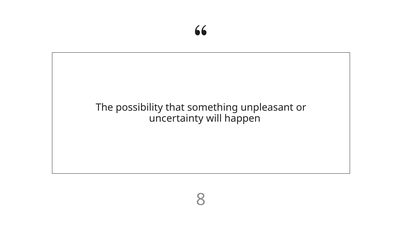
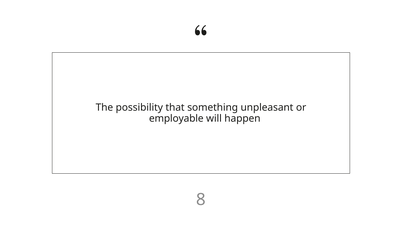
uncertainty: uncertainty -> employable
